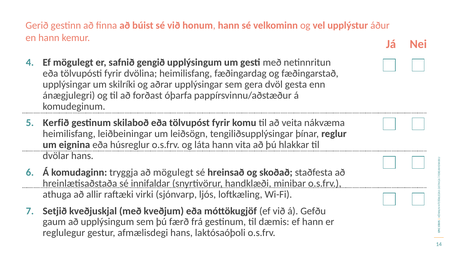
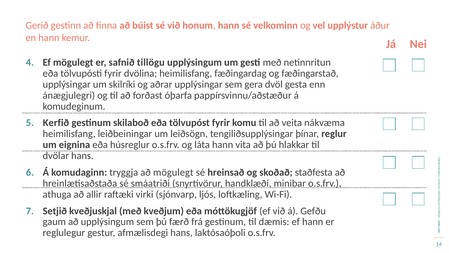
gengið: gengið -> tillögu
innifaldar: innifaldar -> smáatriði
